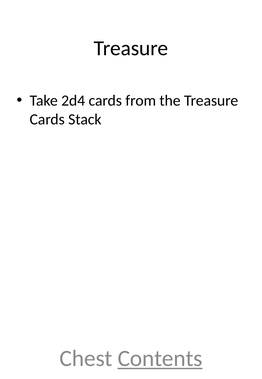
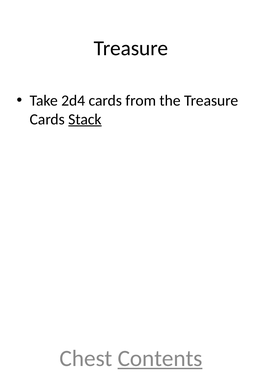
Stack underline: none -> present
